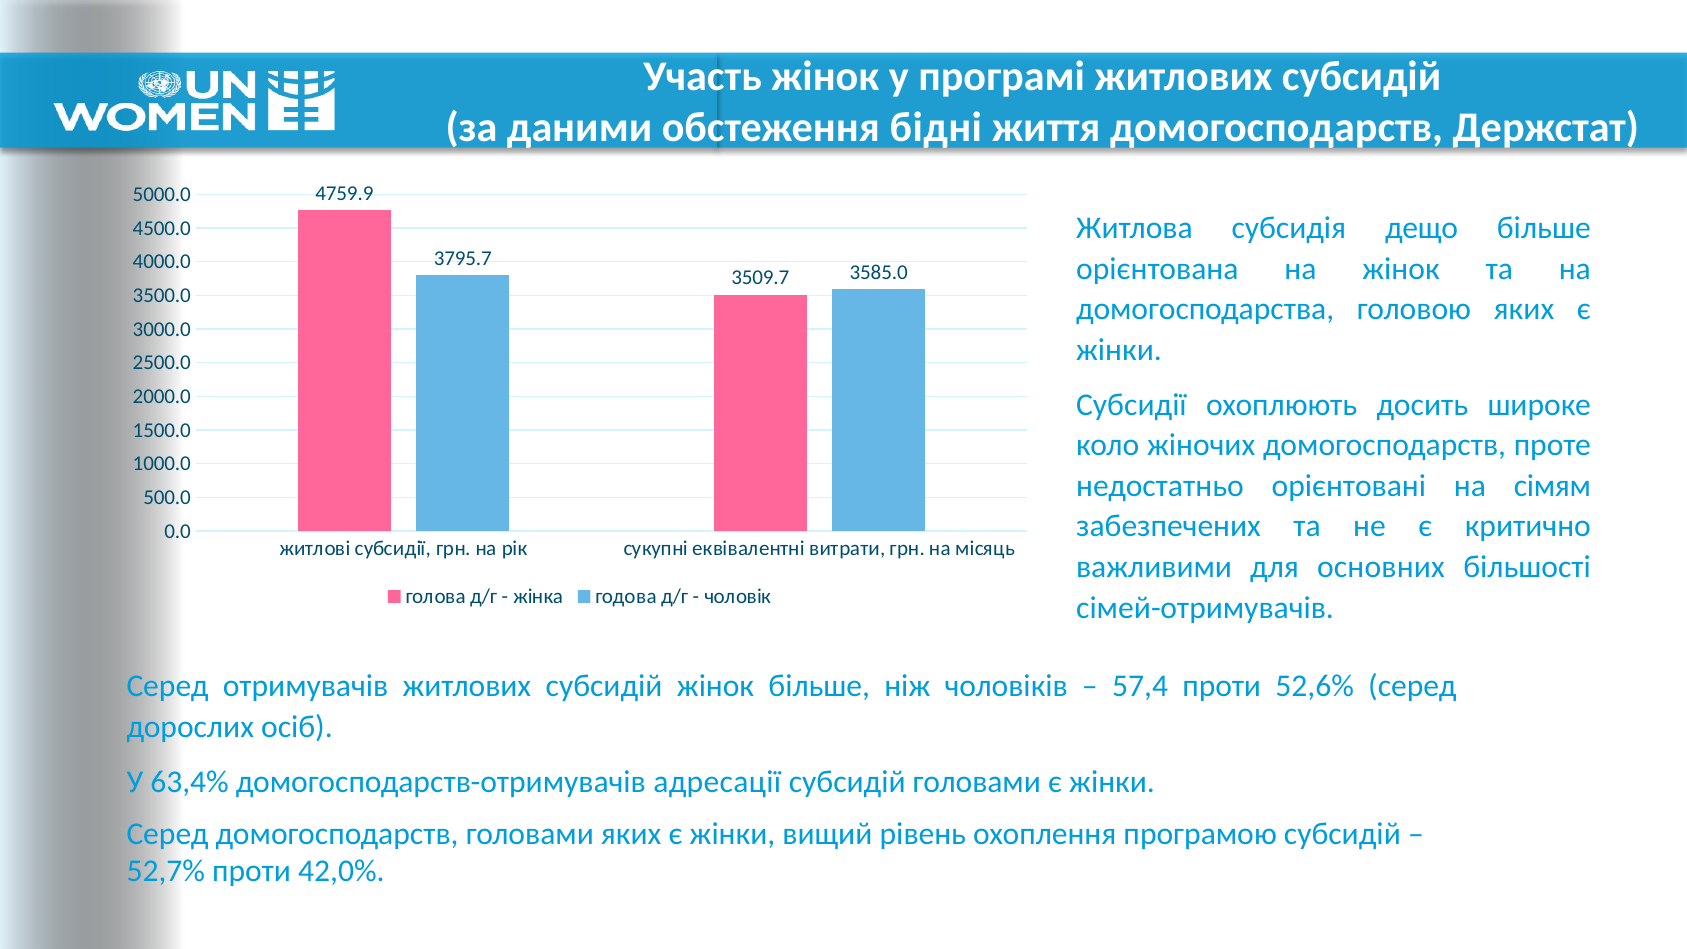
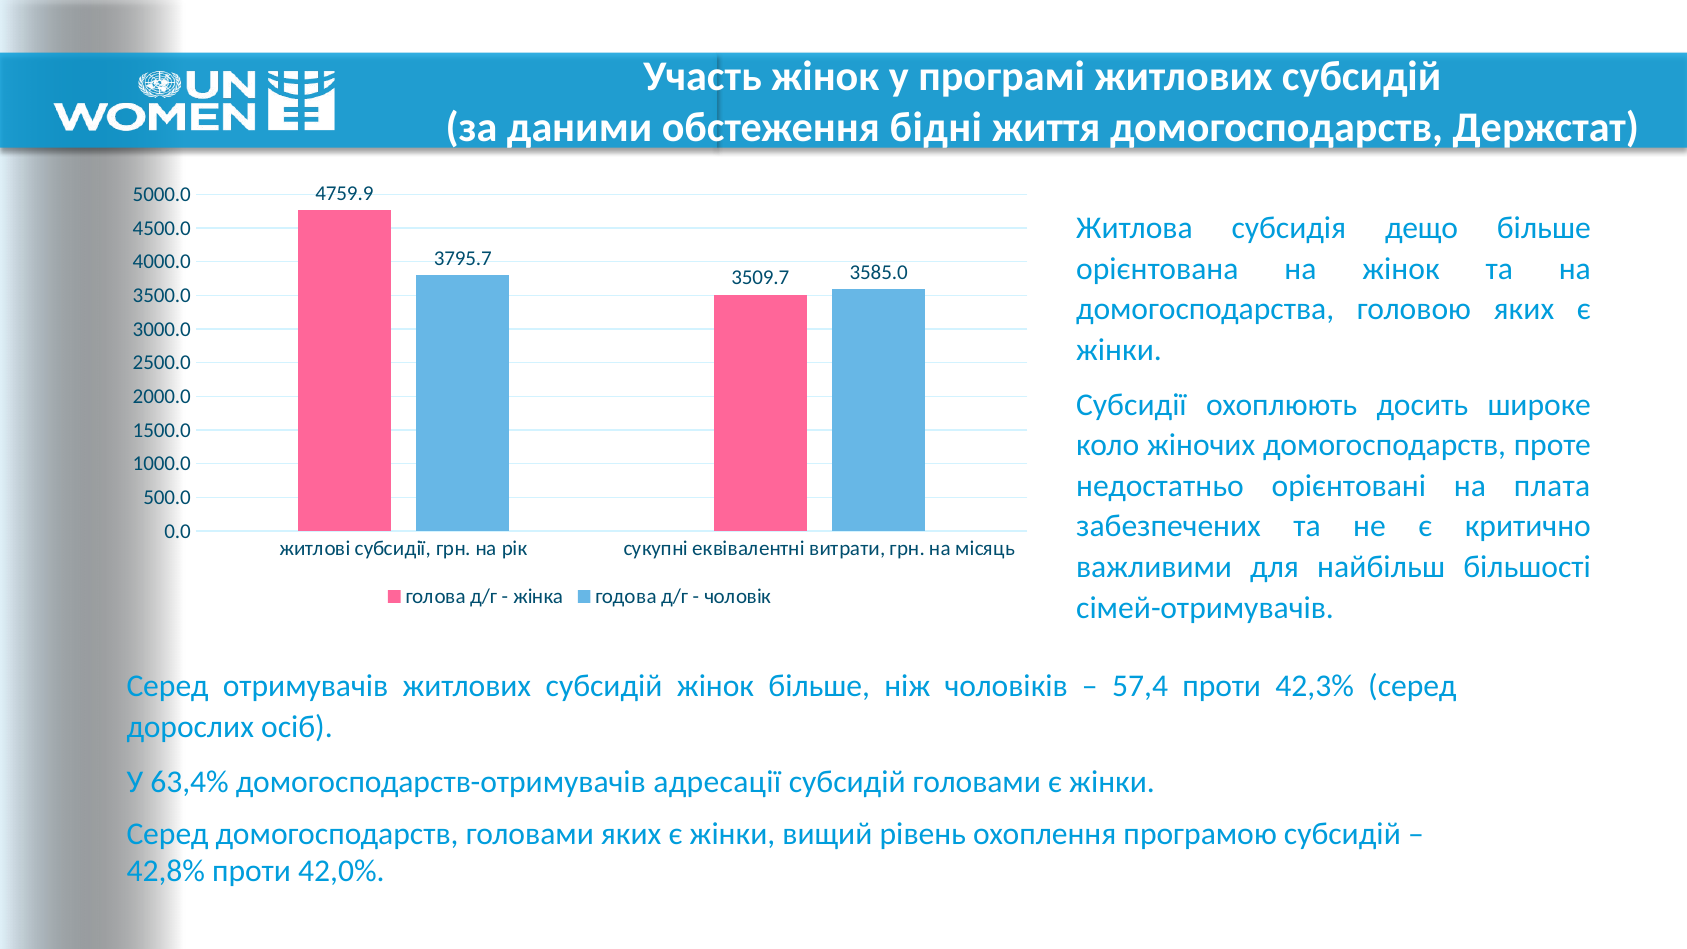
сімям: сімям -> плата
основних: основних -> найбільш
52,6%: 52,6% -> 42,3%
52,7%: 52,7% -> 42,8%
